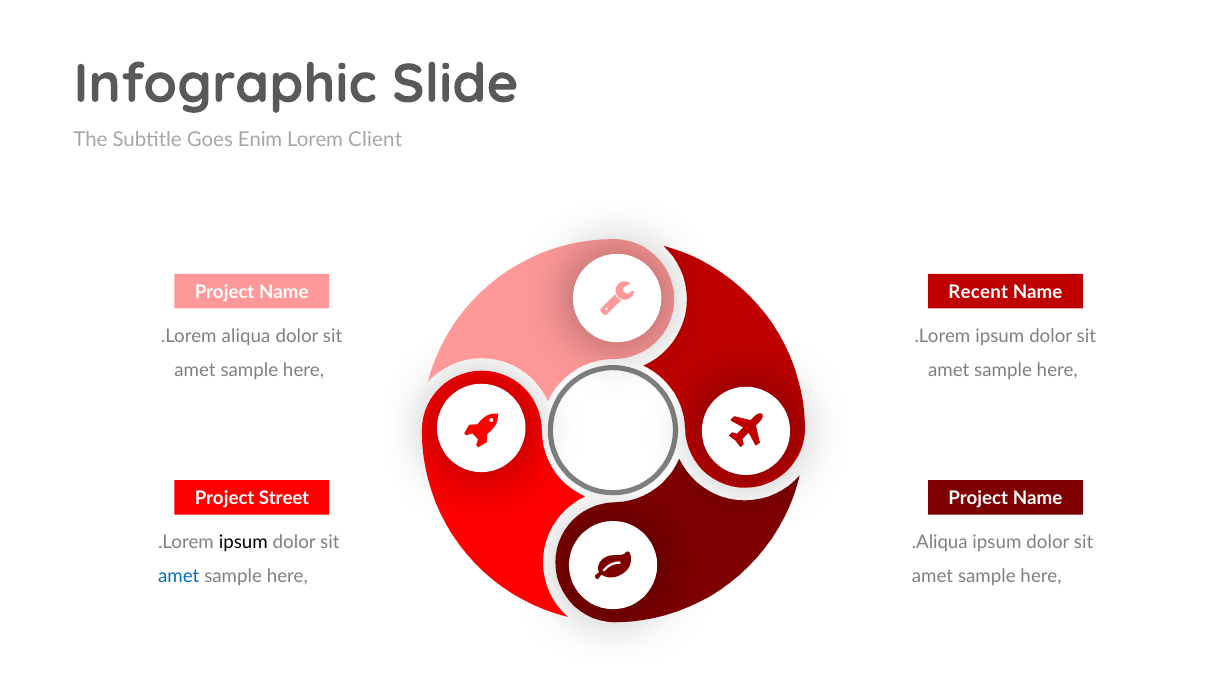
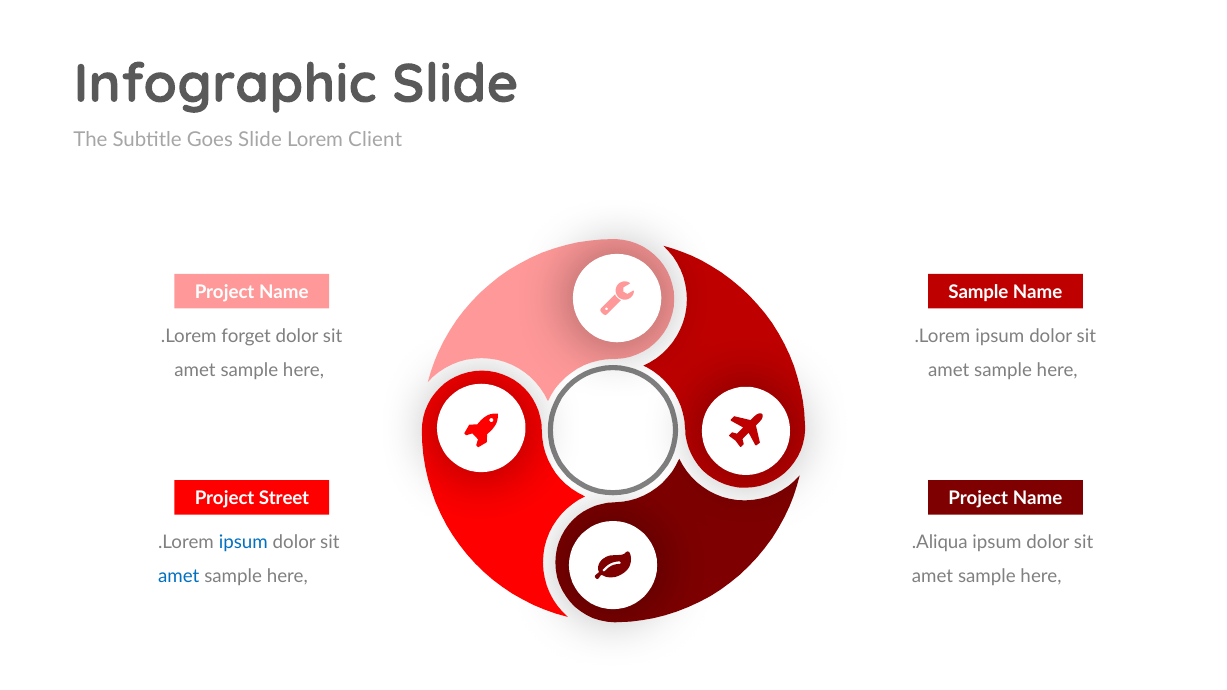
Goes Enim: Enim -> Slide
Recent at (978, 293): Recent -> Sample
aliqua: aliqua -> forget
ipsum at (243, 543) colour: black -> blue
